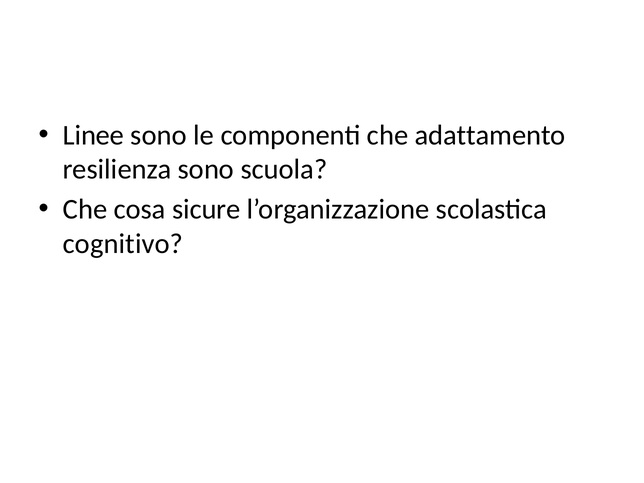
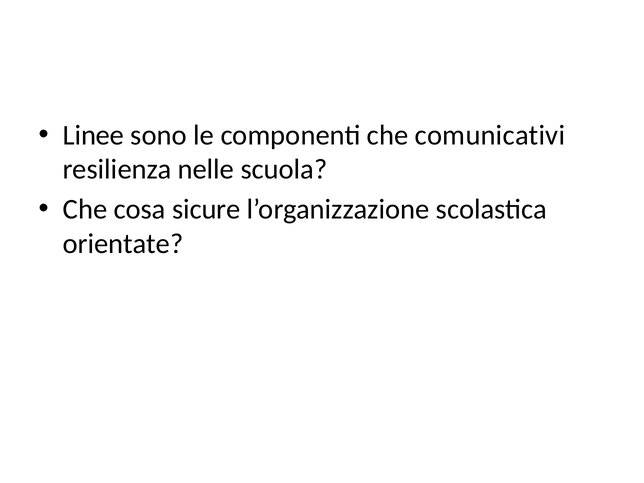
adattamento: adattamento -> comunicativi
resilienza sono: sono -> nelle
cognitivo: cognitivo -> orientate
